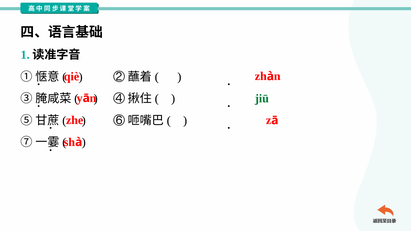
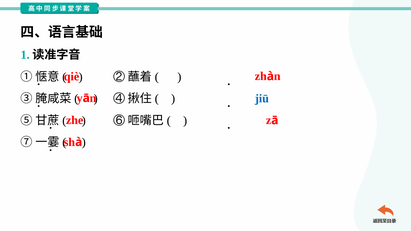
jiū colour: green -> blue
